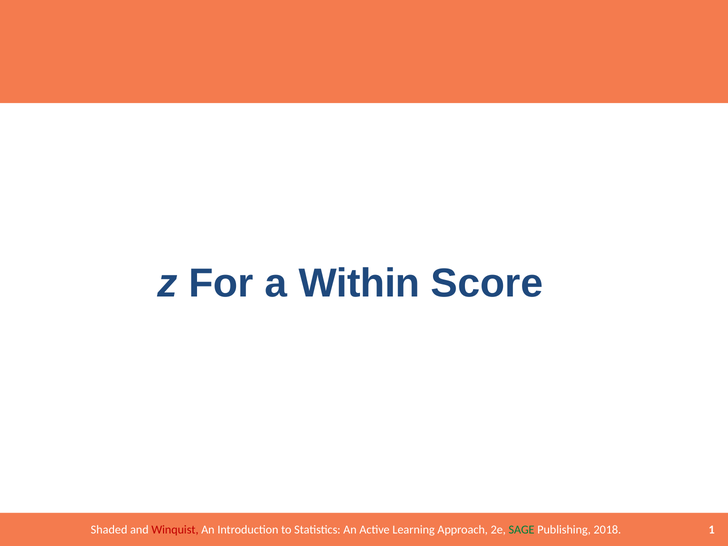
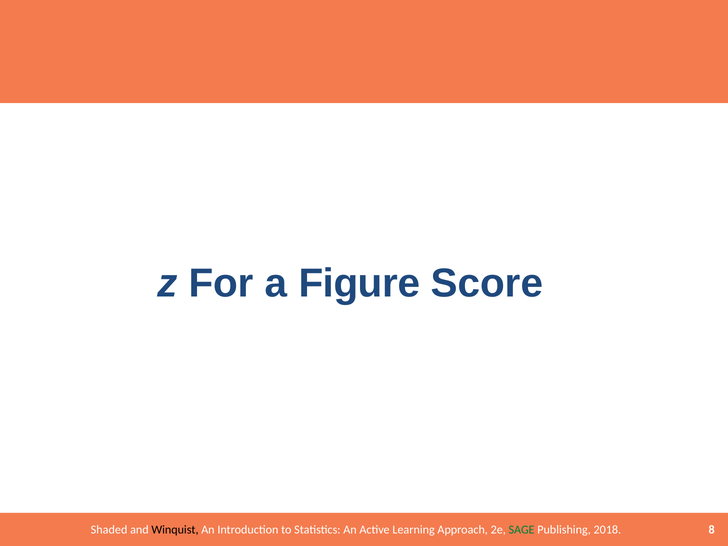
Within: Within -> Figure
Winquist colour: red -> black
1: 1 -> 8
